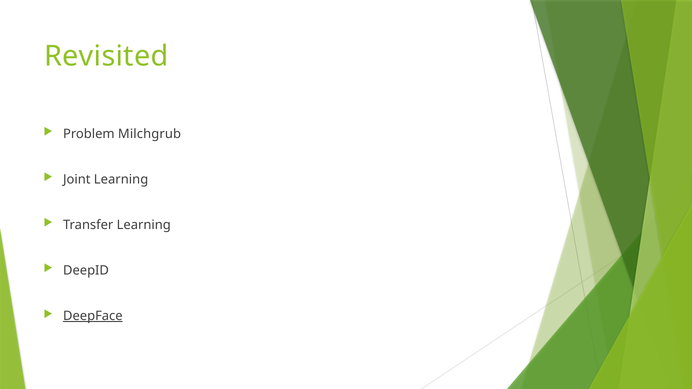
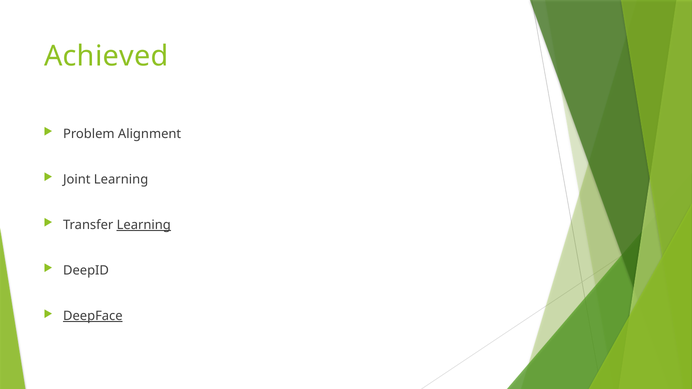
Revisited: Revisited -> Achieved
Milchgrub: Milchgrub -> Alignment
Learning at (144, 225) underline: none -> present
